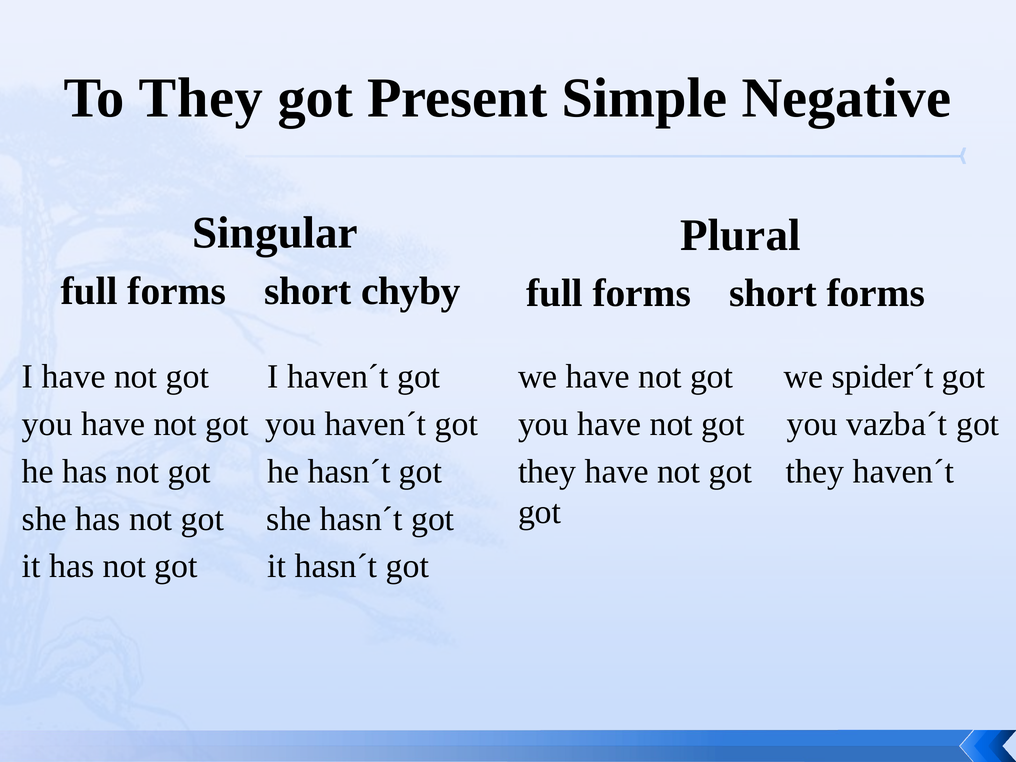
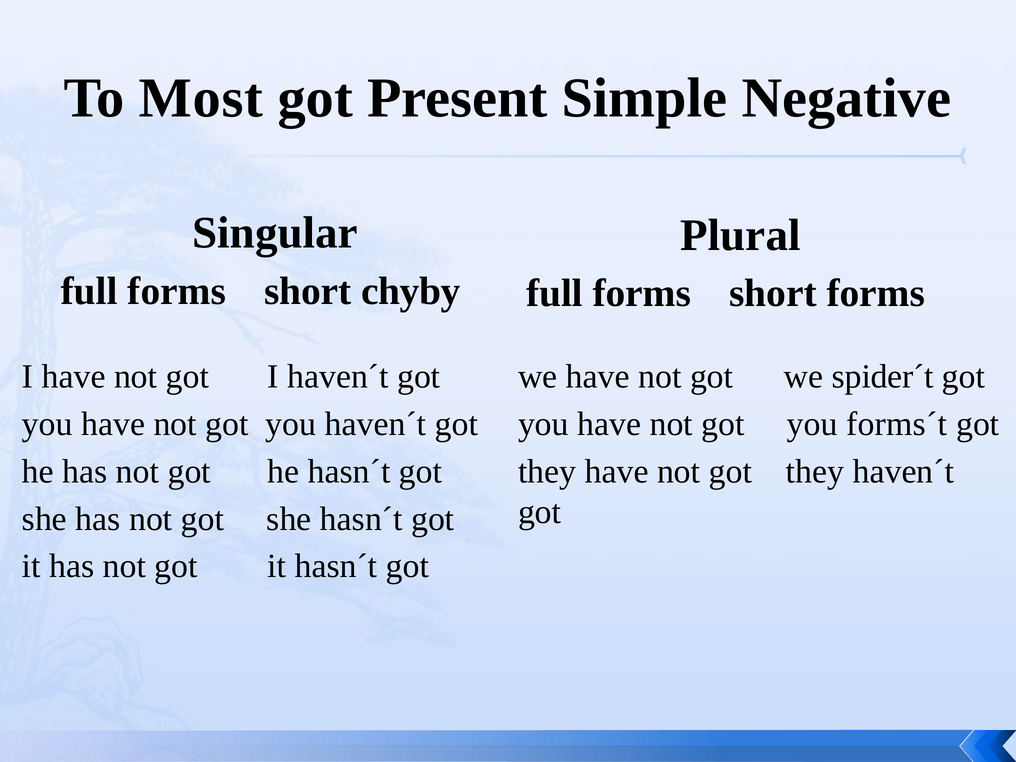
To They: They -> Most
vazba´t: vazba´t -> forms´t
